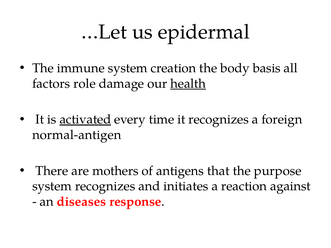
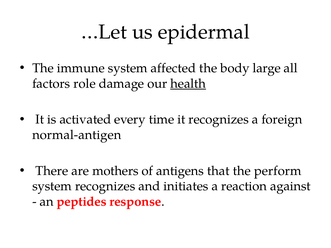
creation: creation -> affected
basis: basis -> large
activated underline: present -> none
purpose: purpose -> perform
diseases: diseases -> peptides
